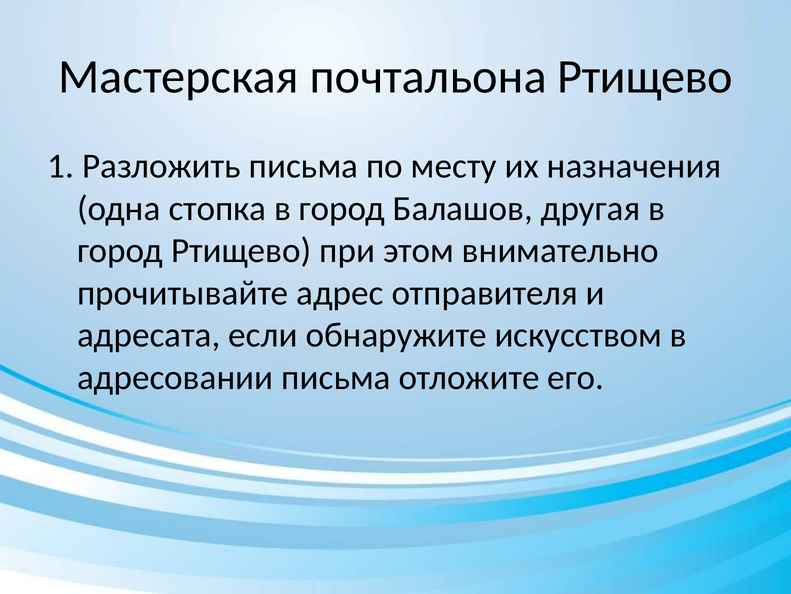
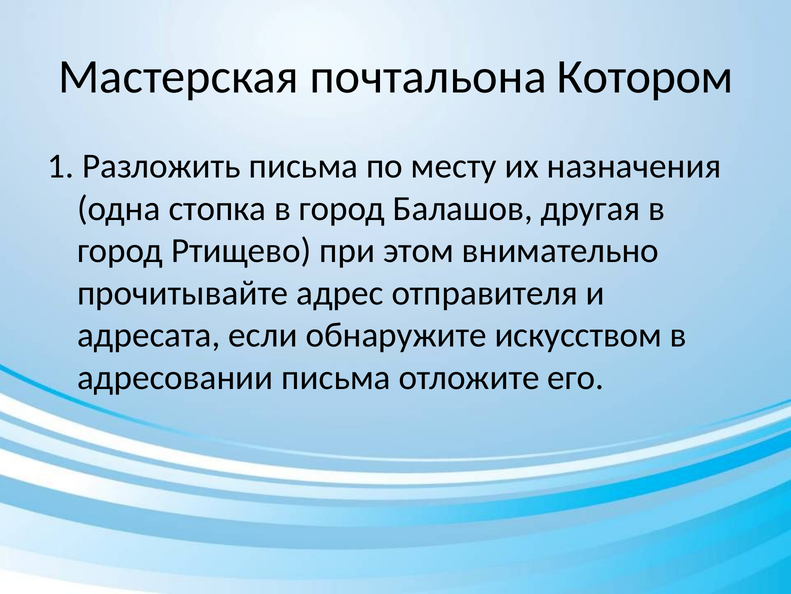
почтальона Ртищево: Ртищево -> Котором
